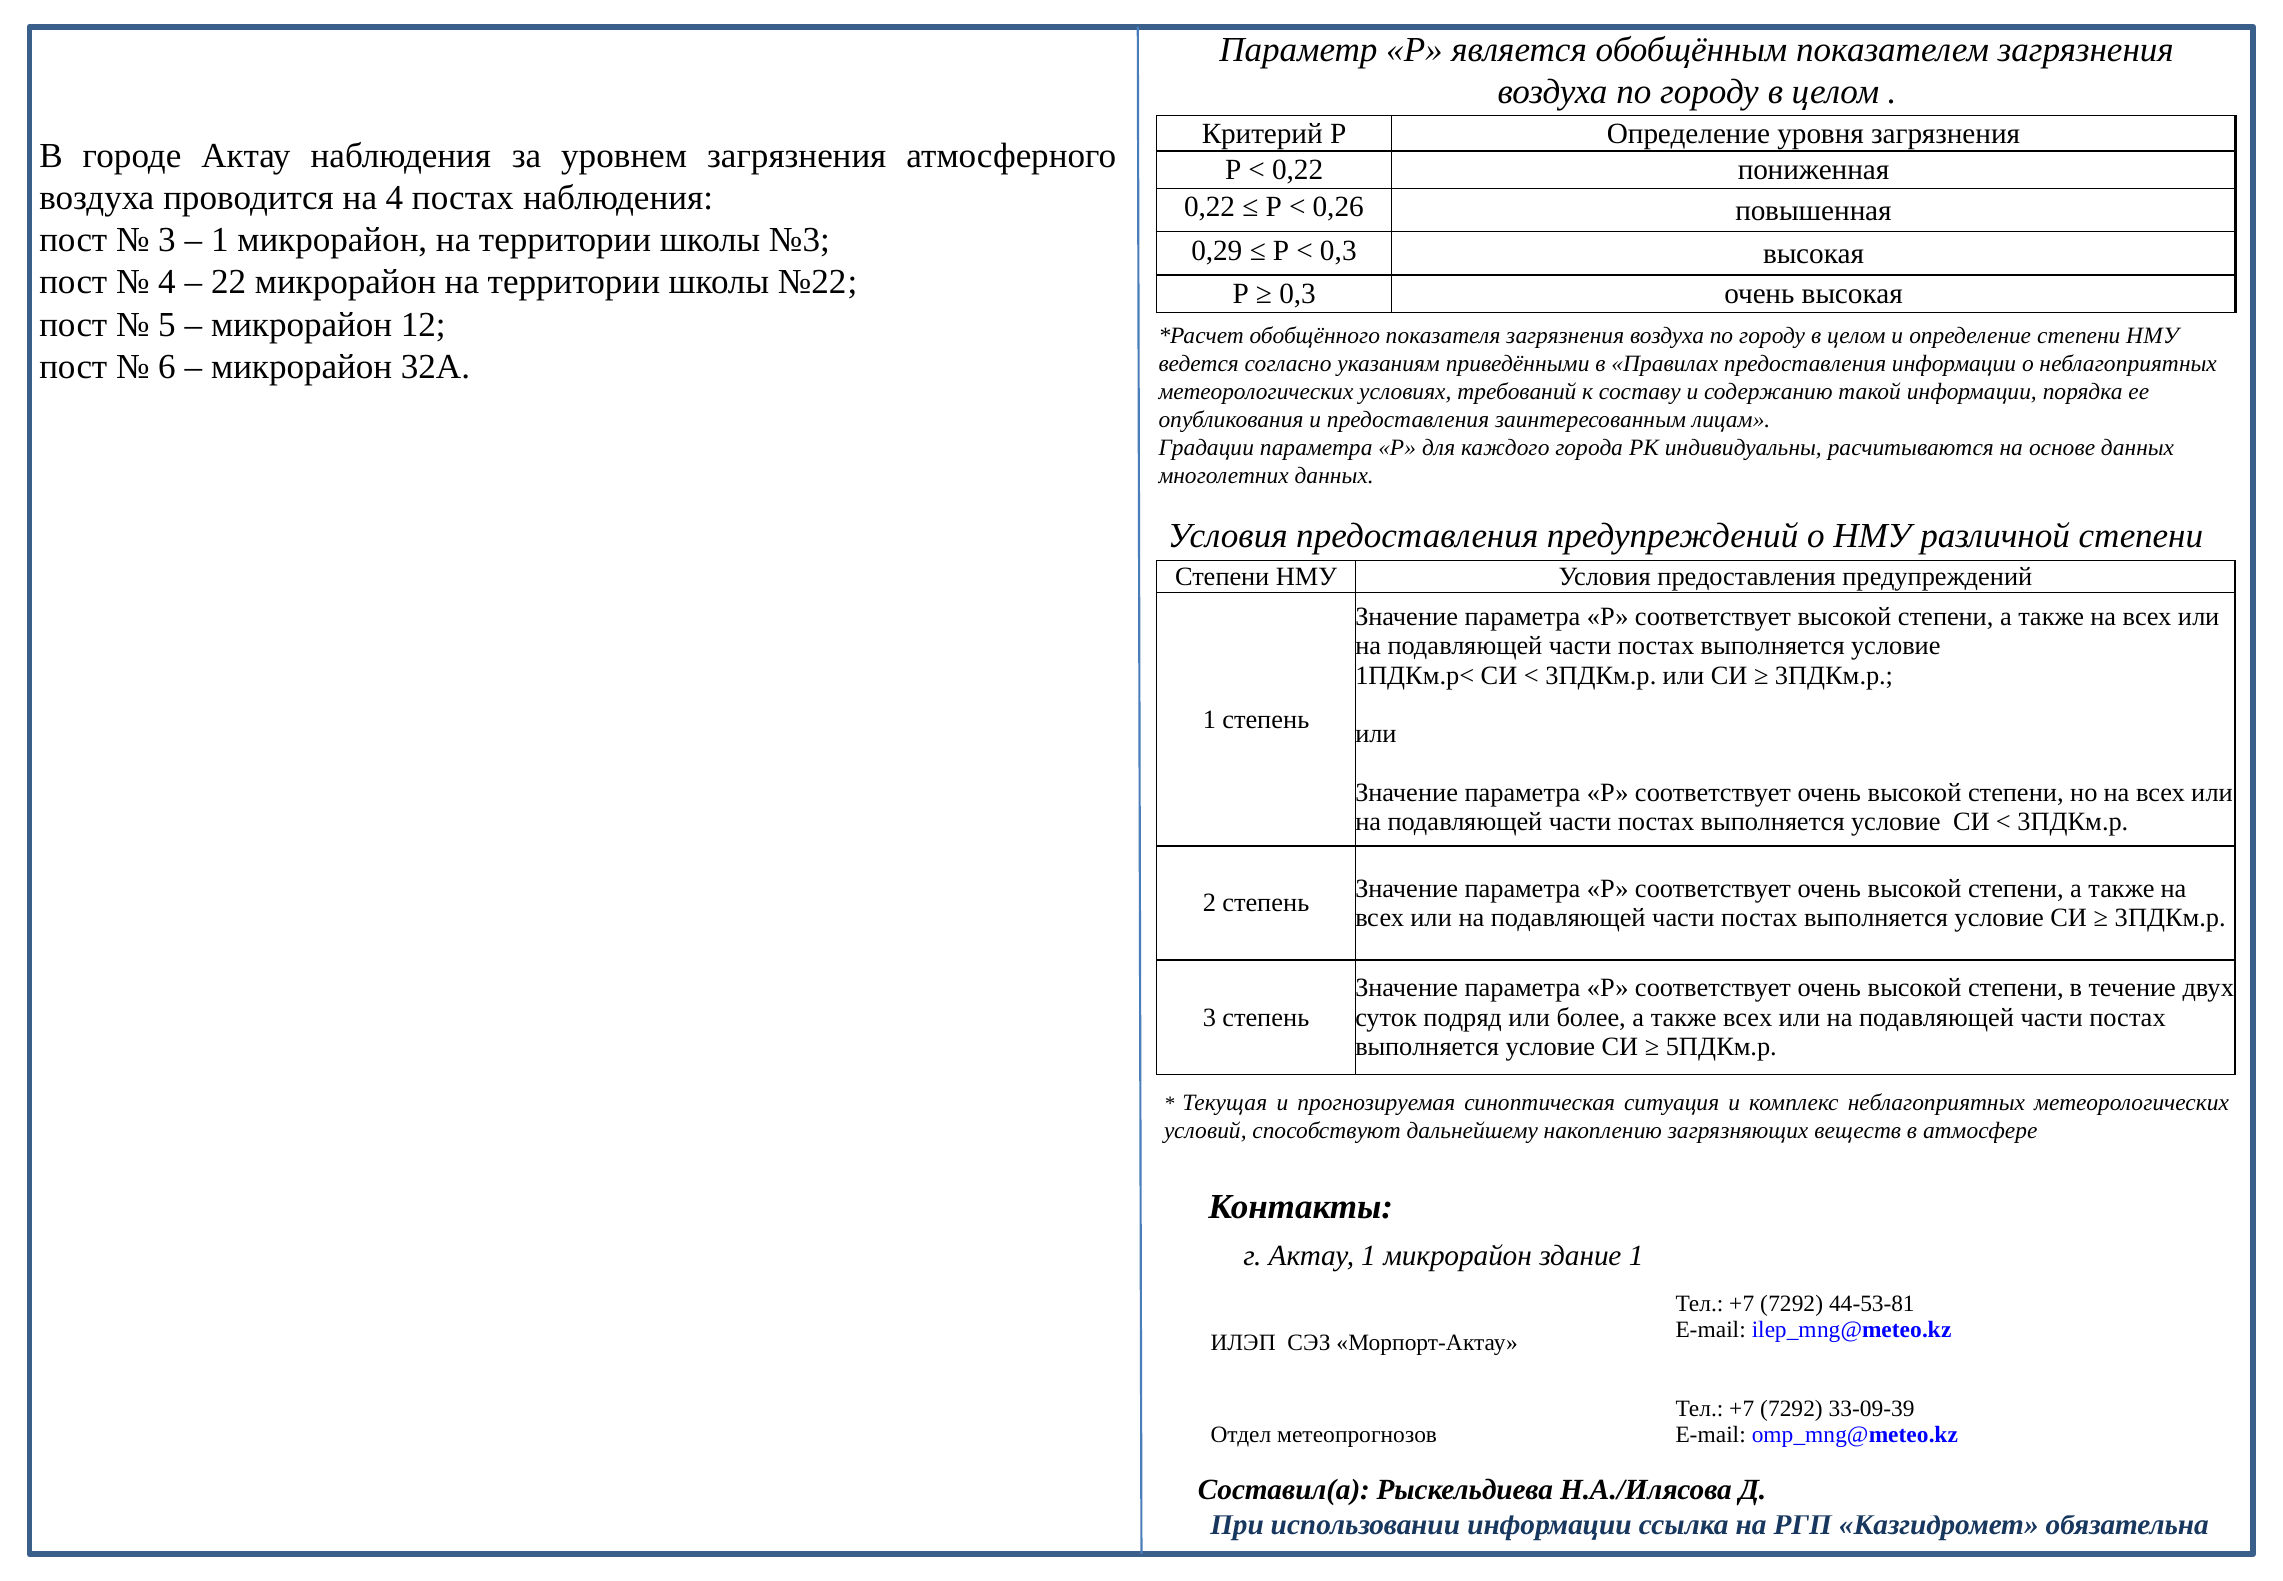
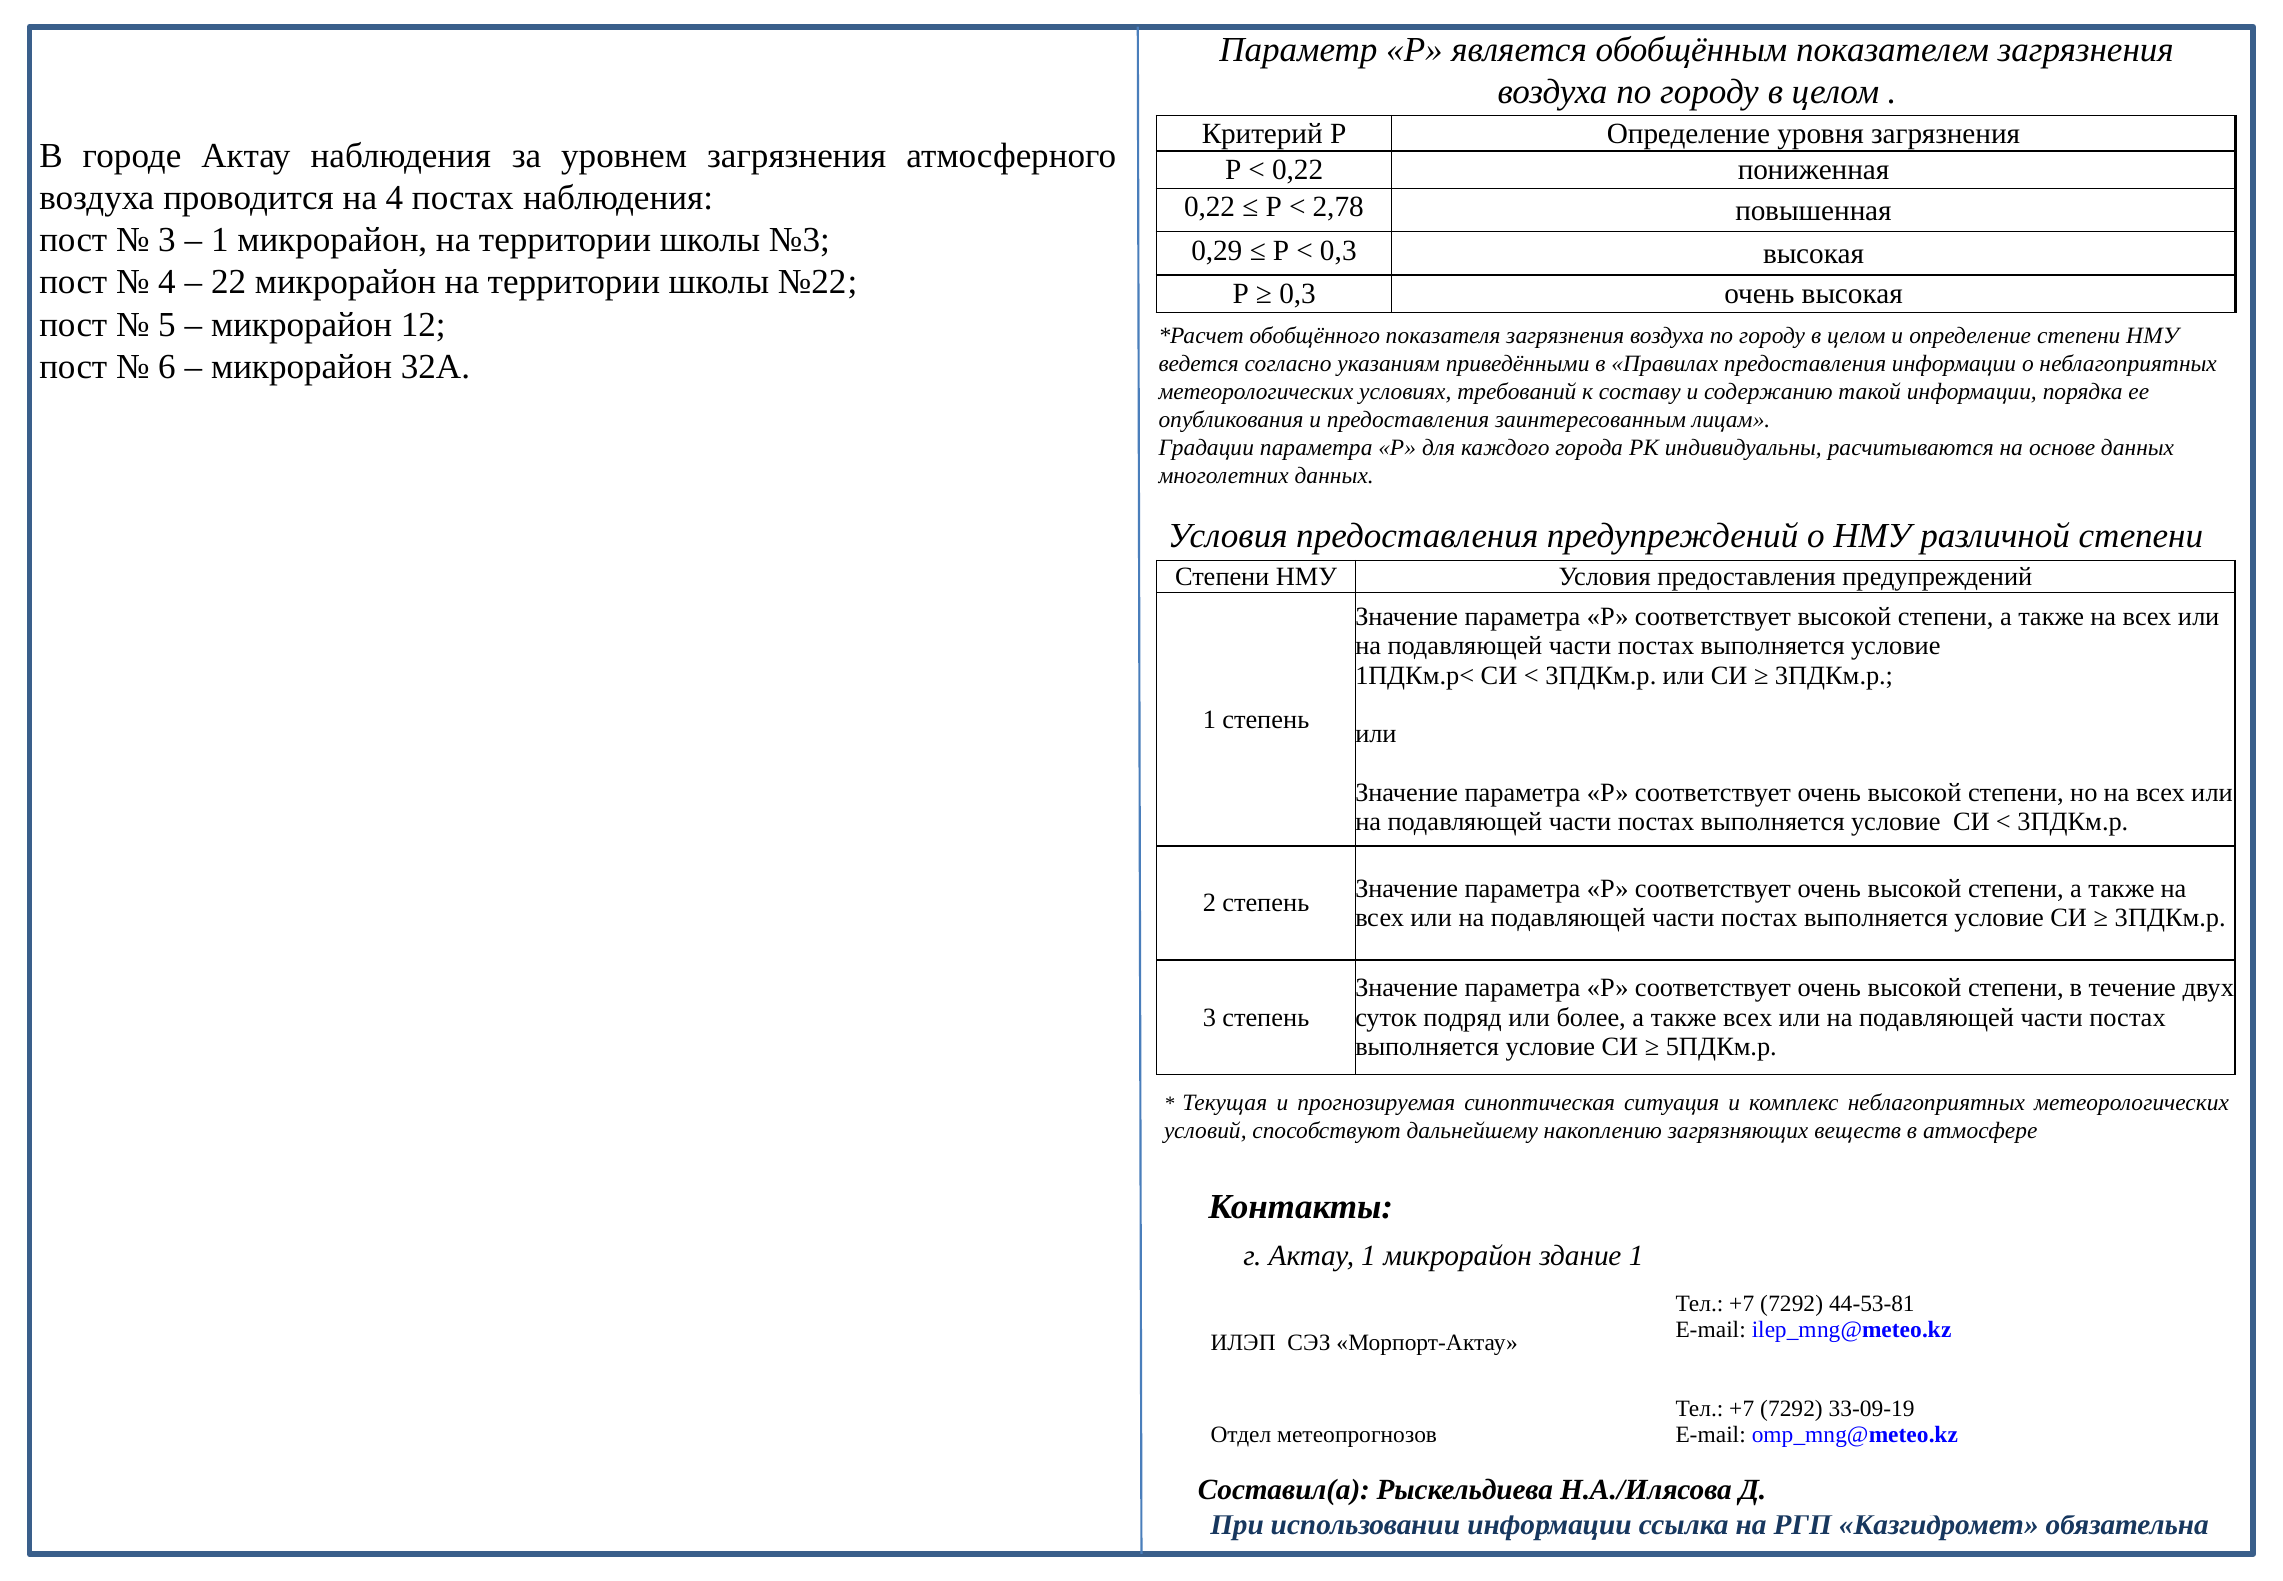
0,26: 0,26 -> 2,78
33-09-39: 33-09-39 -> 33-09-19
